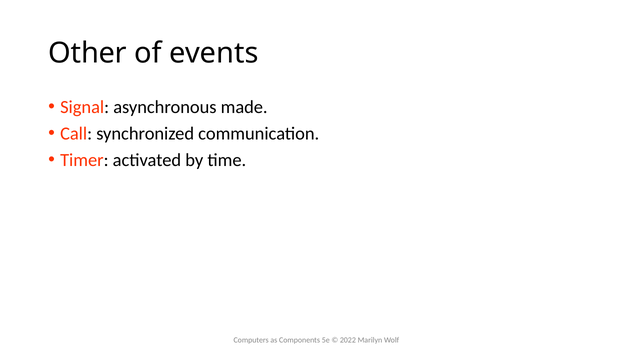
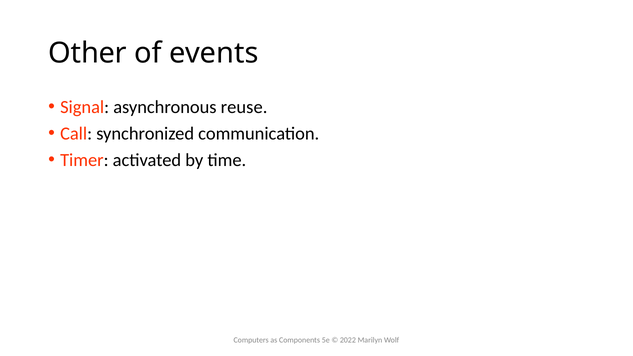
made: made -> reuse
